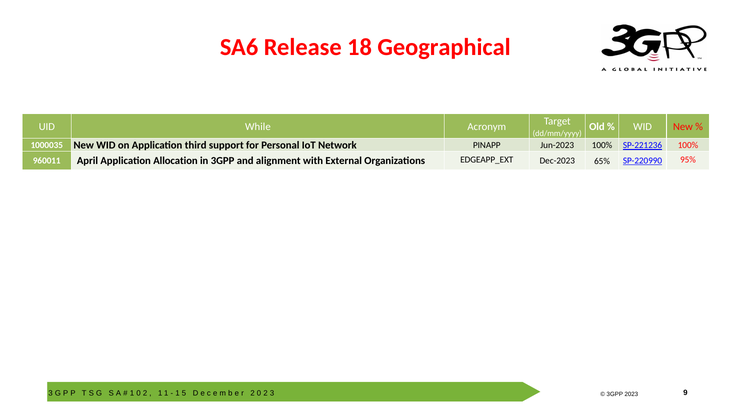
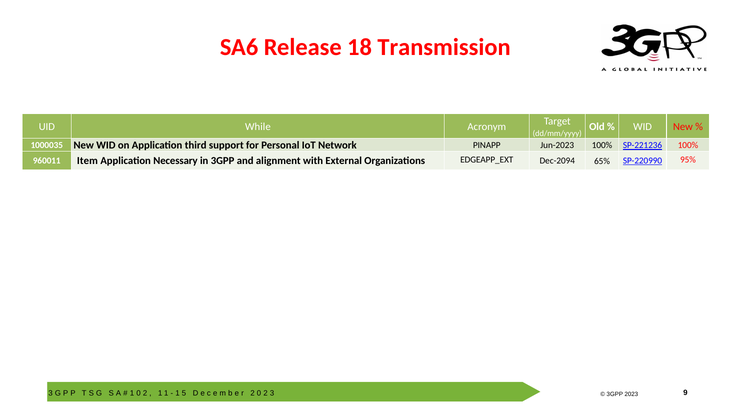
Geographical: Geographical -> Transmission
April: April -> Item
Allocation: Allocation -> Necessary
Dec-2023: Dec-2023 -> Dec-2094
